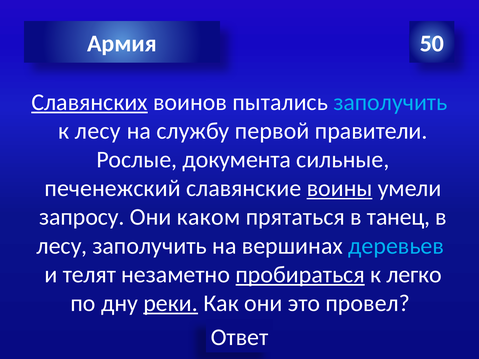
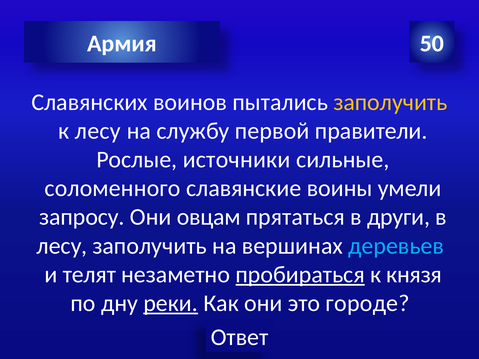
Славянских underline: present -> none
заполучить at (390, 102) colour: light blue -> yellow
документа: документа -> источники
печенежский: печенежский -> соломенного
воины underline: present -> none
каком: каком -> овцам
танец: танец -> други
легко: легко -> князя
провел: провел -> городе
